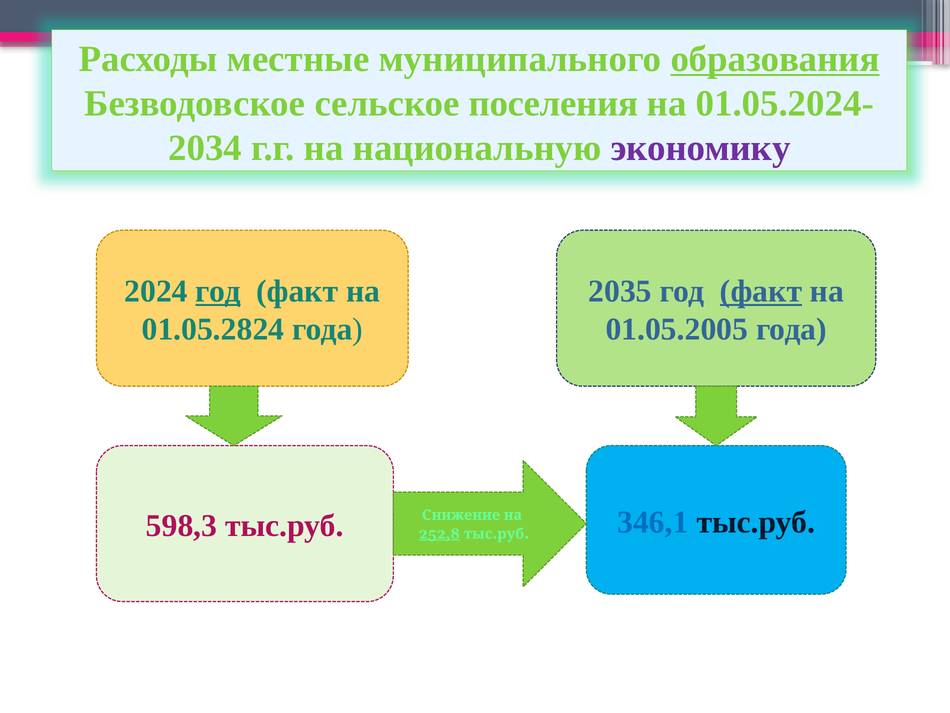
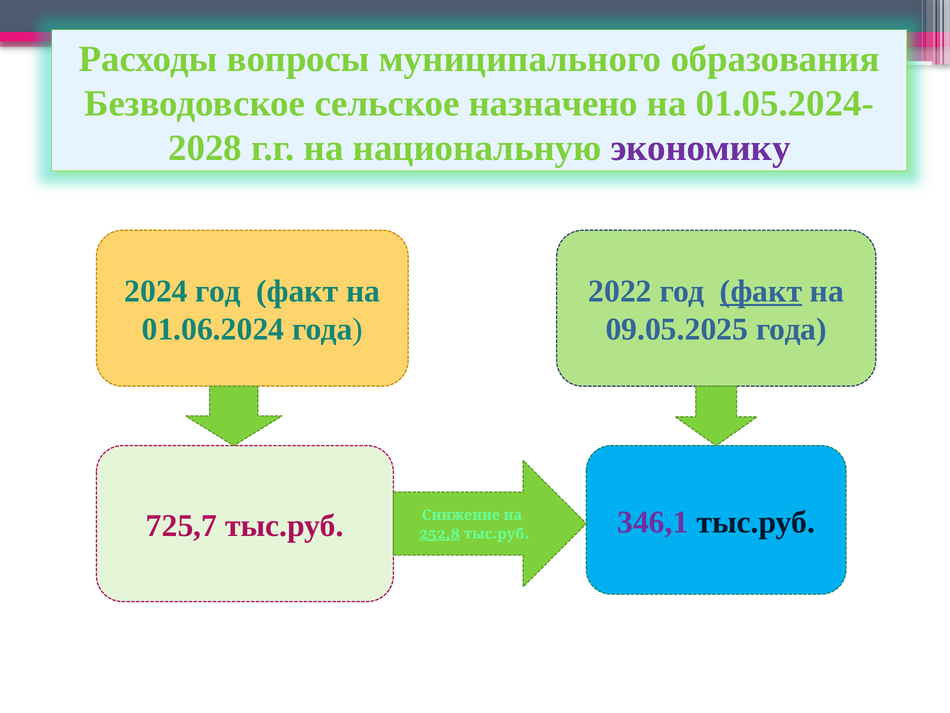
местные: местные -> вопросы
образования underline: present -> none
поселения: поселения -> назначено
2034: 2034 -> 2028
год at (218, 291) underline: present -> none
2035: 2035 -> 2022
01.05.2824: 01.05.2824 -> 01.06.2024
01.05.2005: 01.05.2005 -> 09.05.2025
598,3: 598,3 -> 725,7
346,1 colour: blue -> purple
